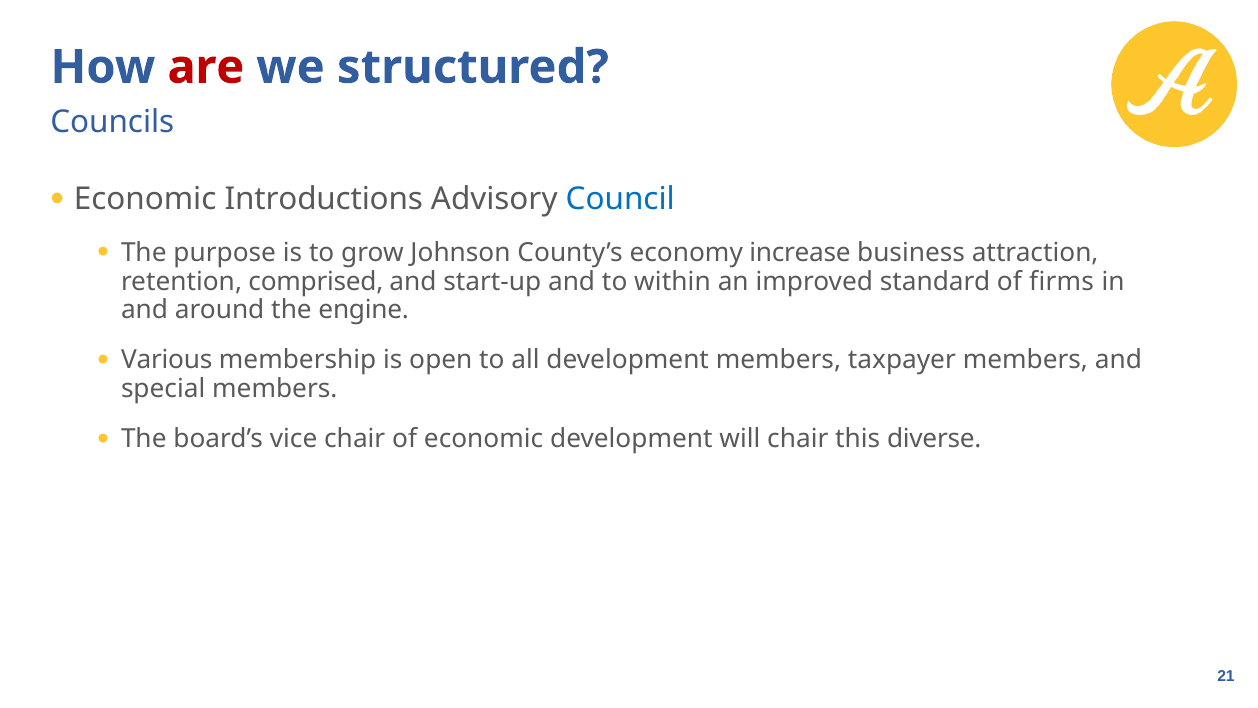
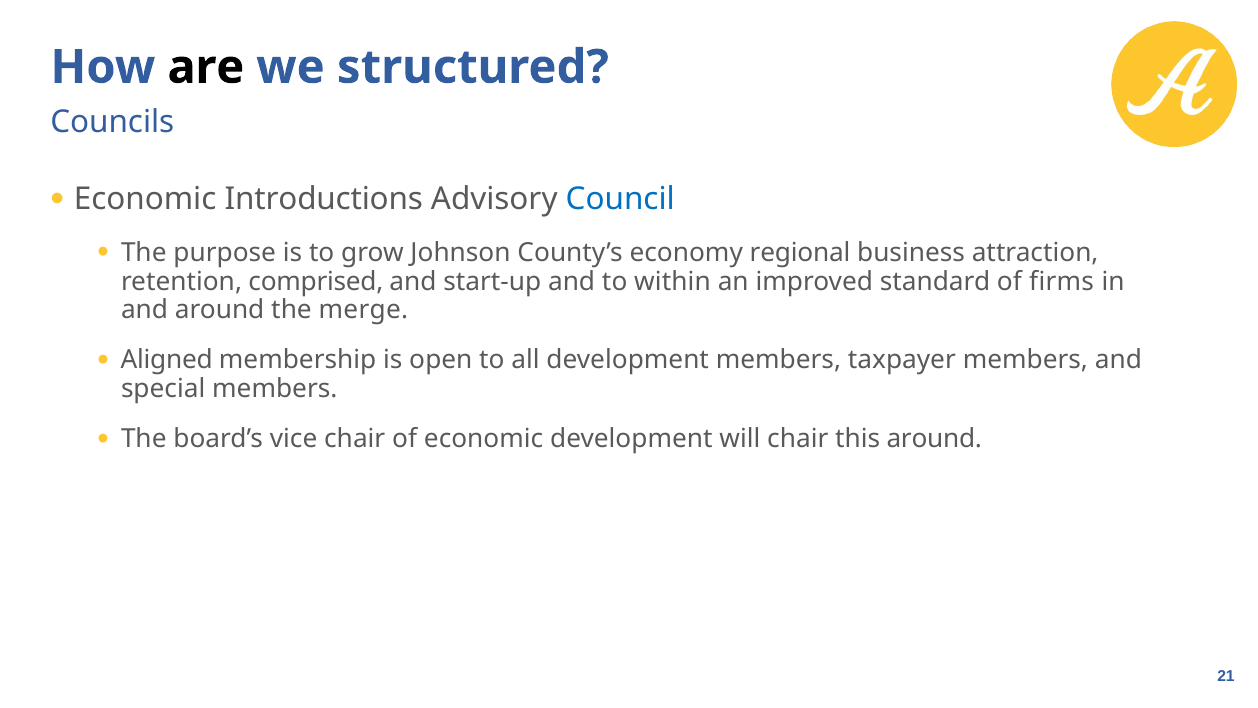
are colour: red -> black
increase: increase -> regional
engine: engine -> merge
Various: Various -> Aligned
this diverse: diverse -> around
